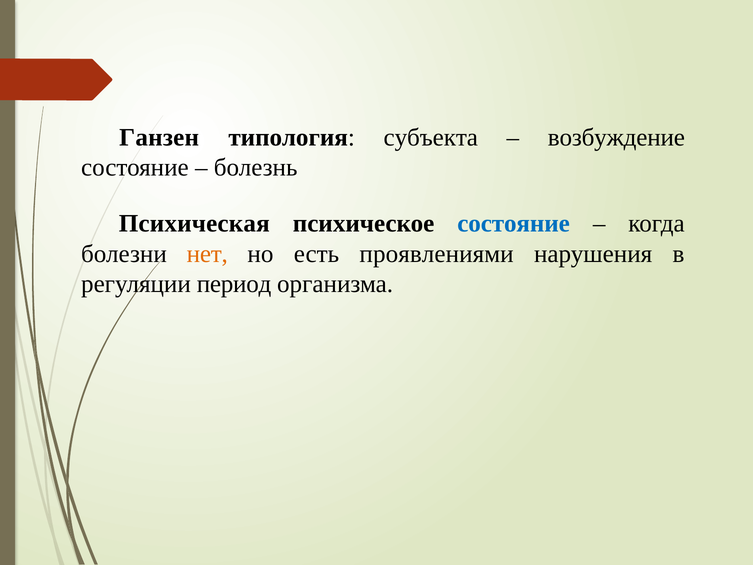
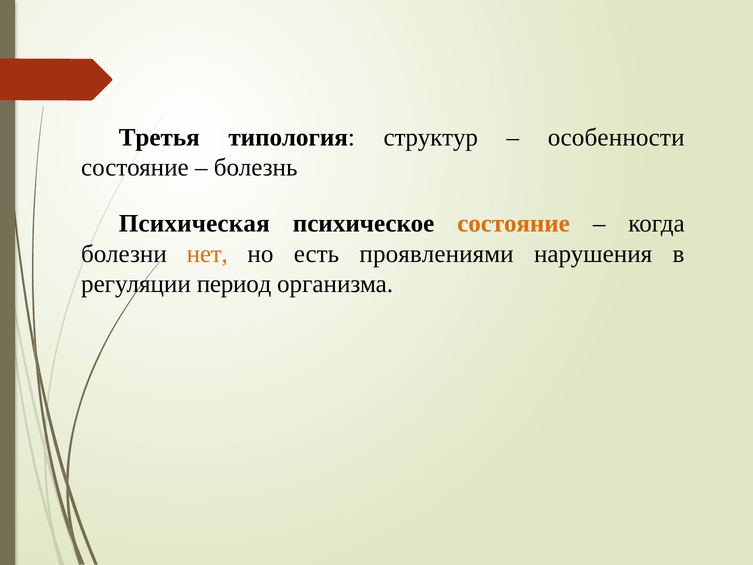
Ганзен: Ганзен -> Третья
субъекта: субъекта -> структур
возбуждение: возбуждение -> особенности
состояние at (514, 223) colour: blue -> orange
